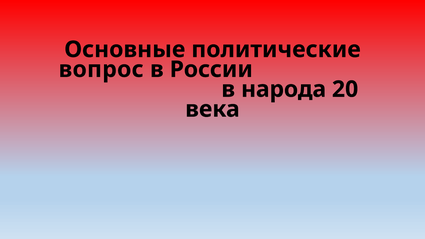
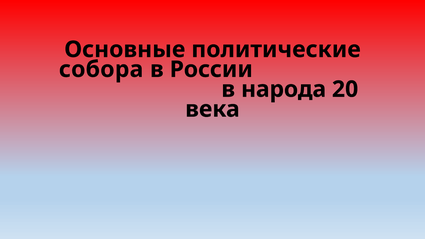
вопрос: вопрос -> собора
